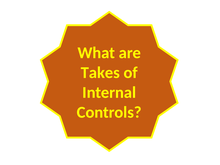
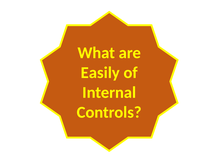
Takes: Takes -> Easily
